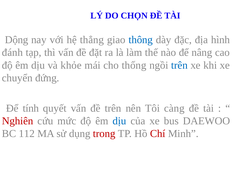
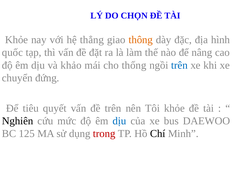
Dộng at (17, 40): Dộng -> Khỏe
thông colour: blue -> orange
đánh: đánh -> quốc
khỏe: khỏe -> khảo
tính: tính -> tiêu
Tôi càng: càng -> khỏe
Nghiên colour: red -> black
112: 112 -> 125
Chí colour: red -> black
